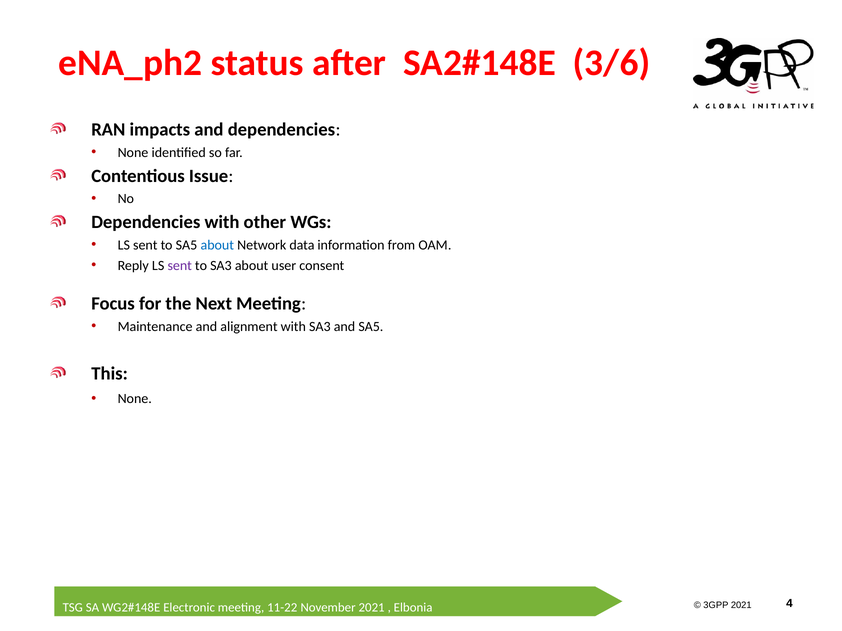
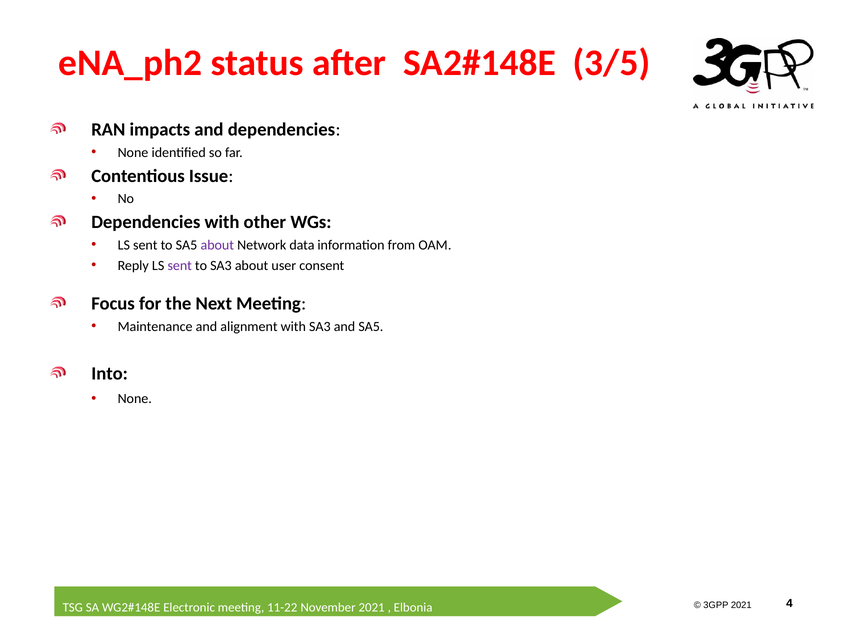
3/6: 3/6 -> 3/5
about at (217, 245) colour: blue -> purple
This: This -> Into
